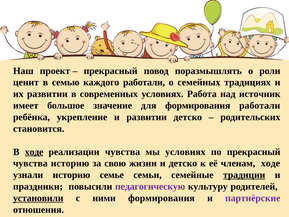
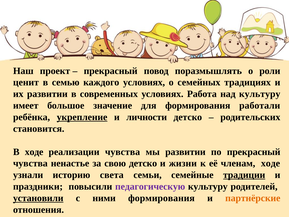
каждого работали: работали -> условиях
над источник: источник -> культуру
укрепление underline: none -> present
и развитии: развитии -> личности
ходе at (34, 152) underline: present -> none
мы условиях: условиях -> развитии
чувства историю: историю -> ненастье
свою жизни: жизни -> детско
и детско: детско -> жизни
семье: семье -> света
партнёрские colour: purple -> orange
